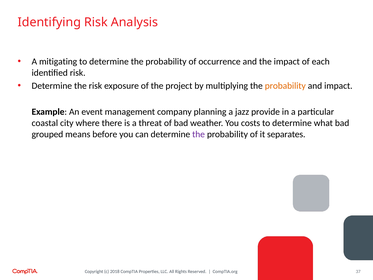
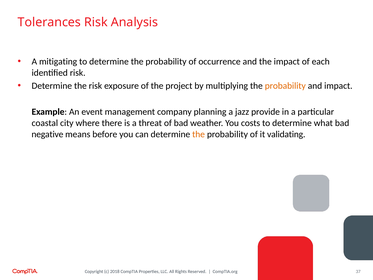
Identifying: Identifying -> Tolerances
grouped: grouped -> negative
the at (199, 134) colour: purple -> orange
separates: separates -> validating
